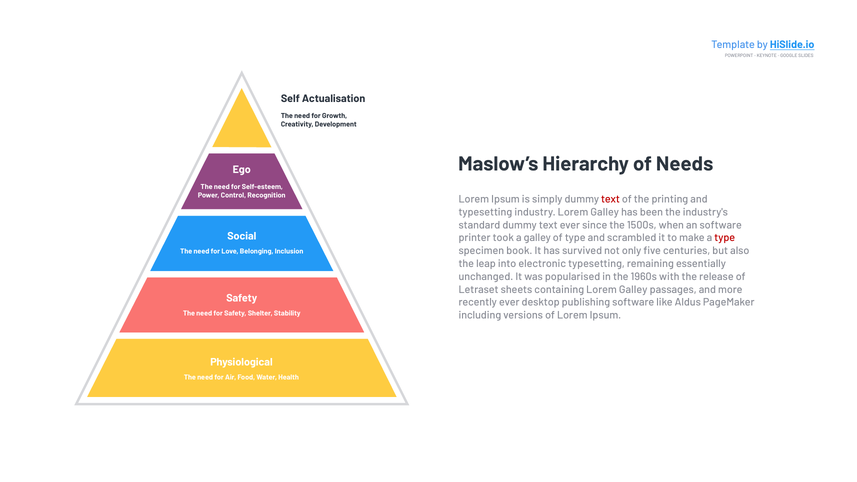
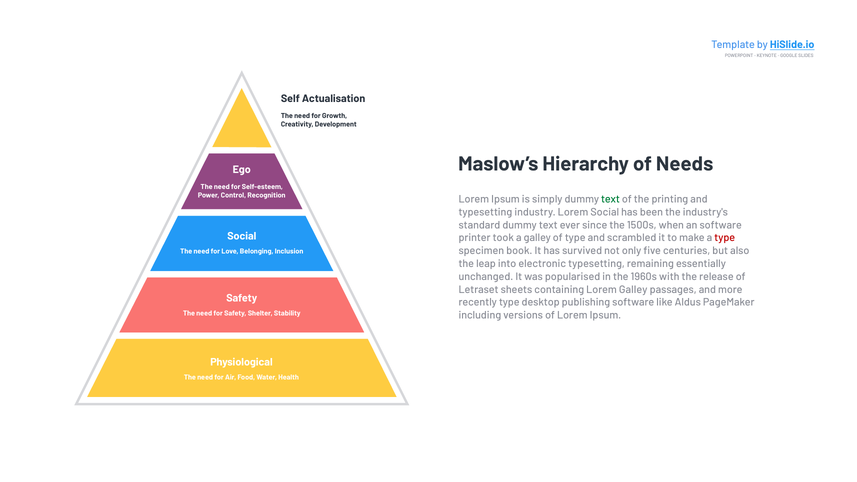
text at (610, 199) colour: red -> green
industry Lorem Galley: Galley -> Social
recently ever: ever -> type
